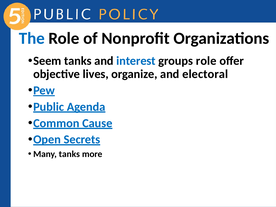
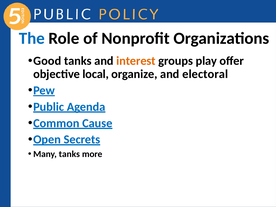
Seem: Seem -> Good
interest colour: blue -> orange
groups role: role -> play
lives: lives -> local
